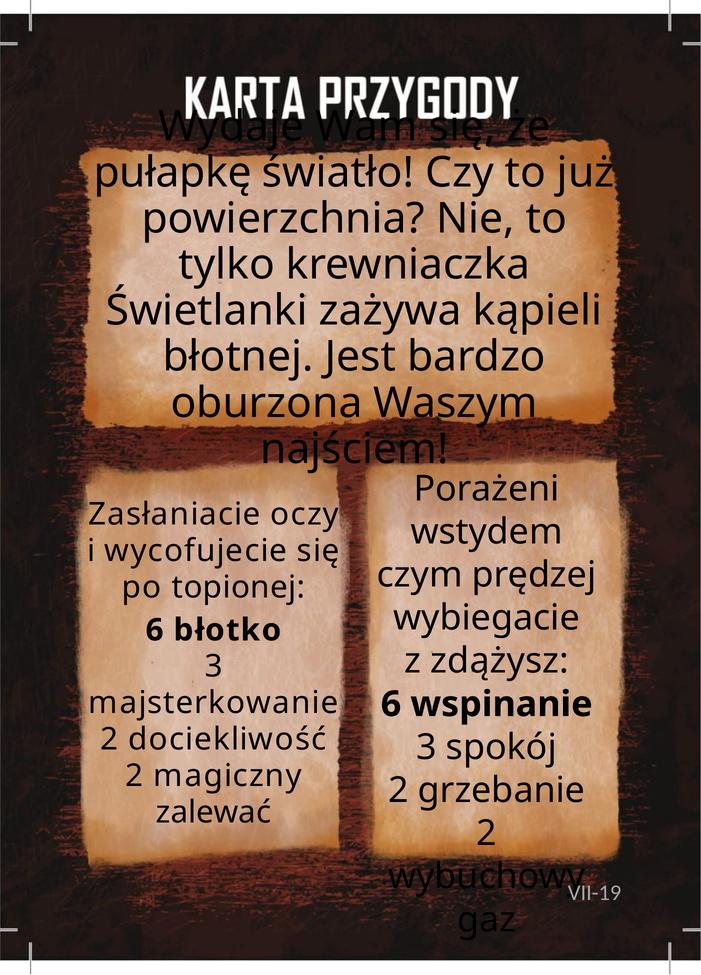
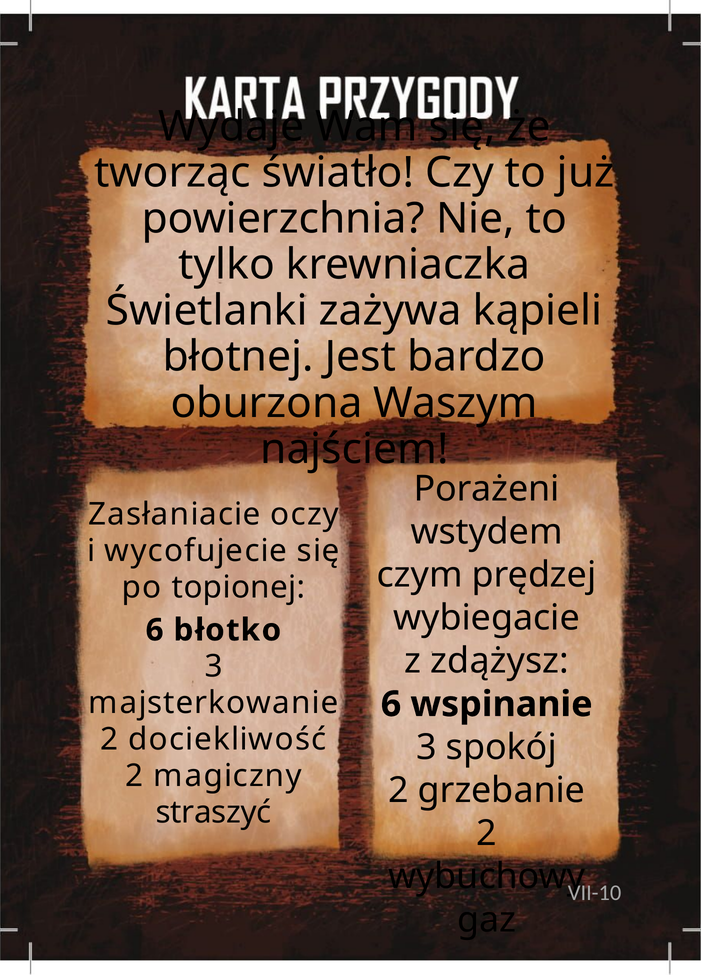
pułapkę: pułapkę -> tworząc
zalewać: zalewać -> straszyć
VII-19: VII-19 -> VII-10
